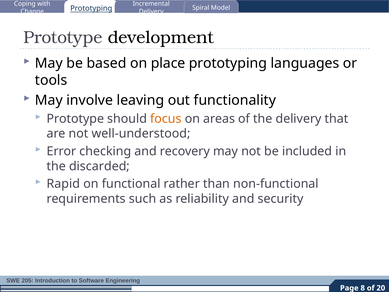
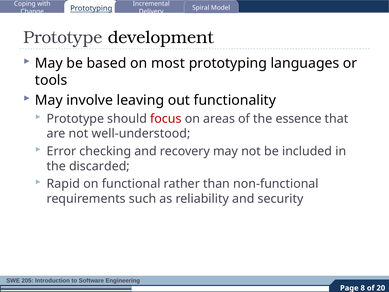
place: place -> most
focus colour: orange -> red
the delivery: delivery -> essence
